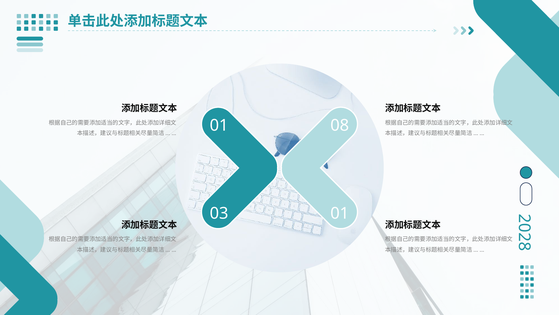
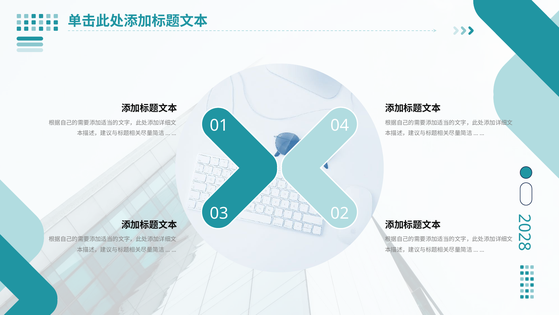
08: 08 -> 04
03 01: 01 -> 02
